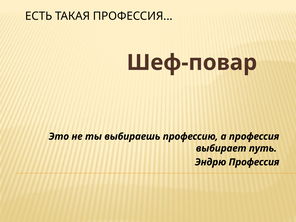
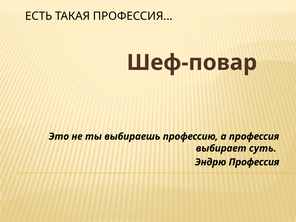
путь: путь -> суть
